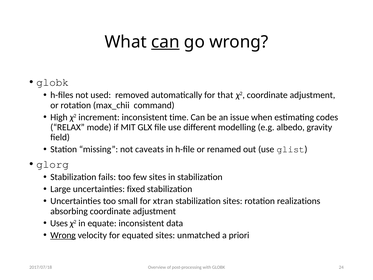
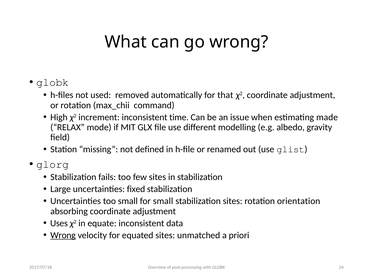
can at (165, 42) underline: present -> none
codes: codes -> made
caveats: caveats -> defined
for xtran: xtran -> small
realizations: realizations -> orientation
